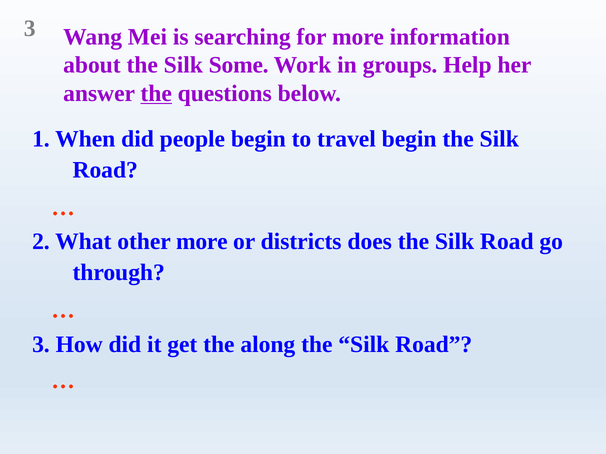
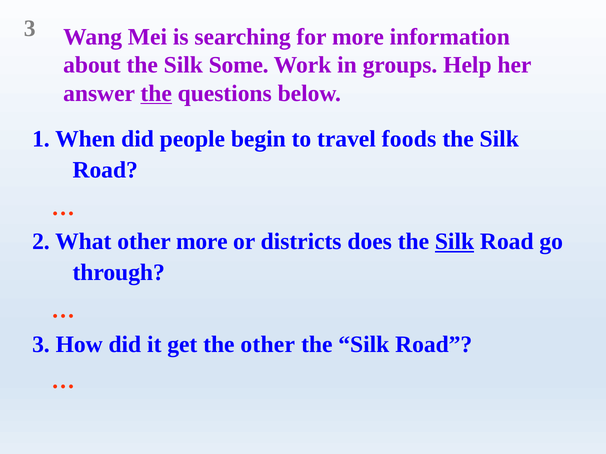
travel begin: begin -> foods
Silk at (455, 242) underline: none -> present
the along: along -> other
